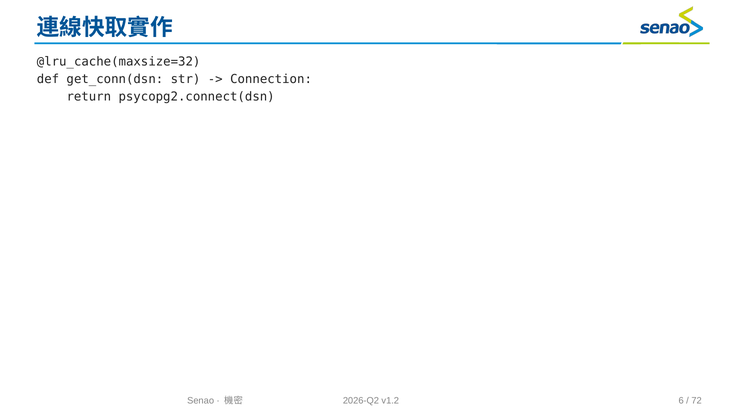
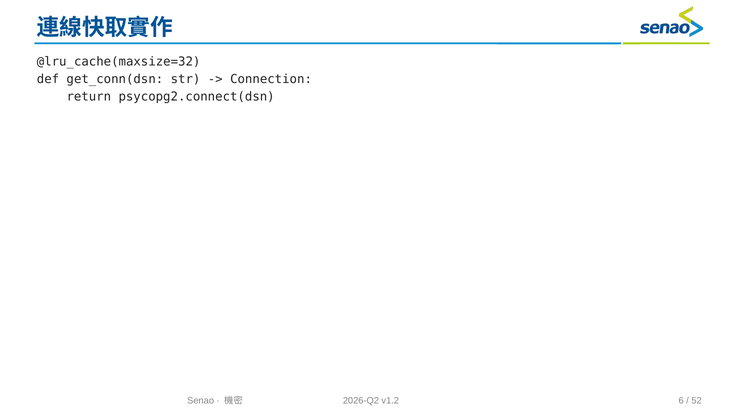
72: 72 -> 52
